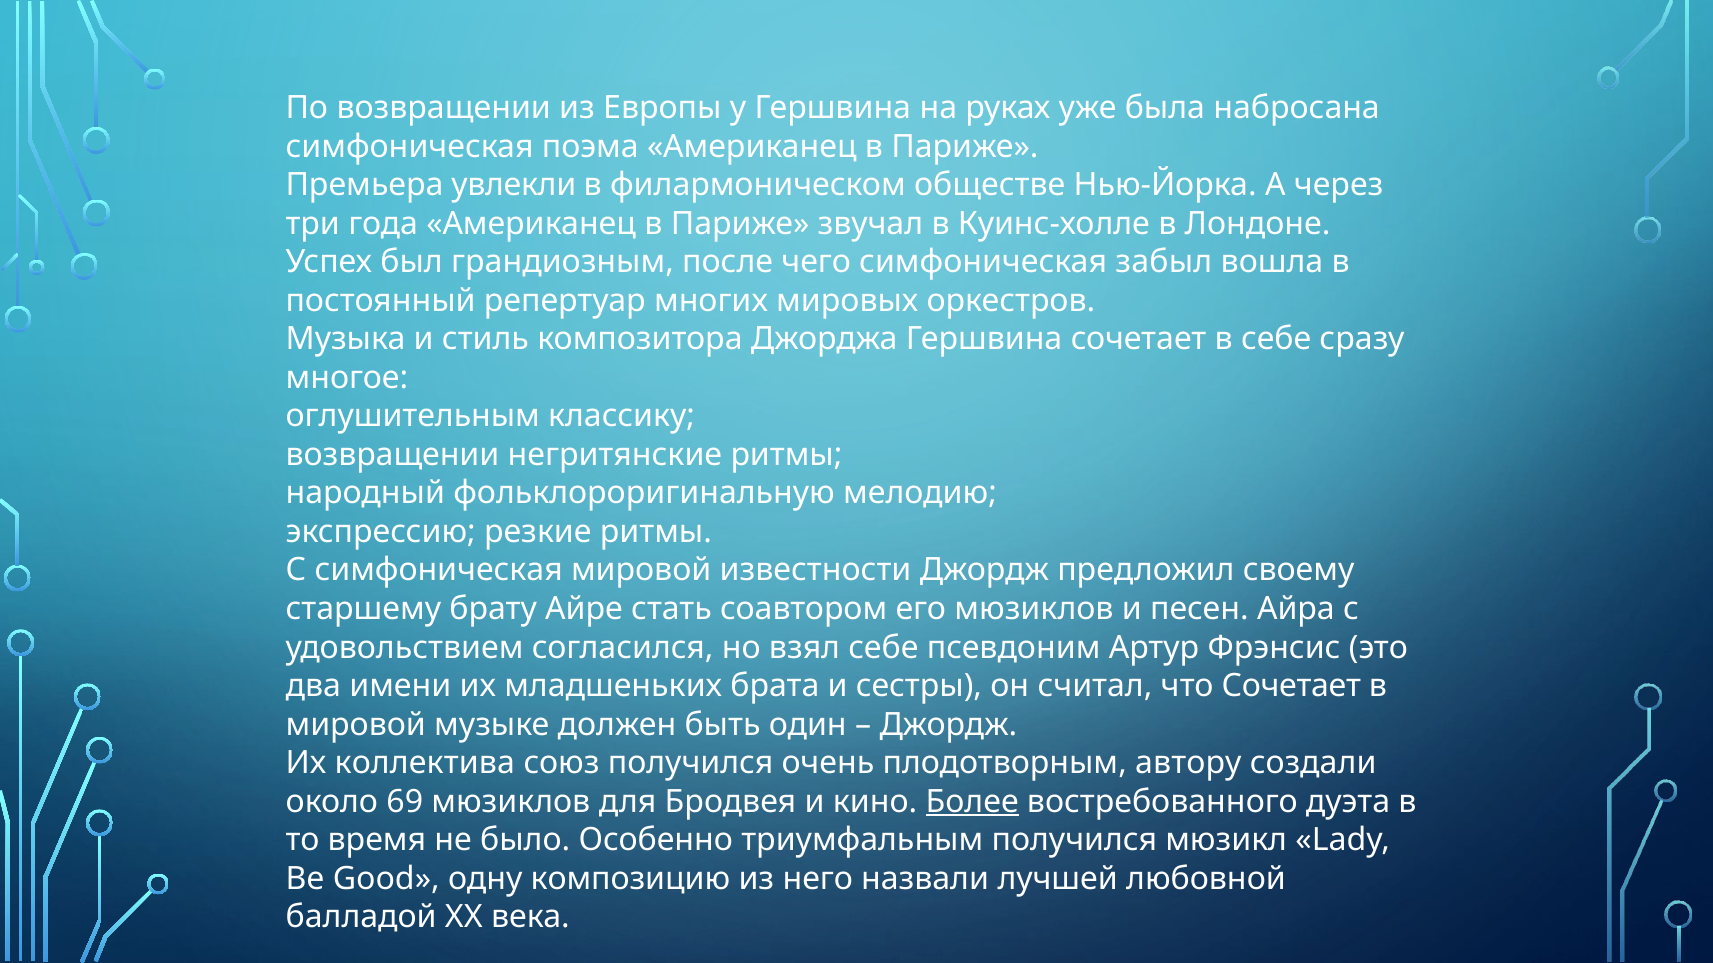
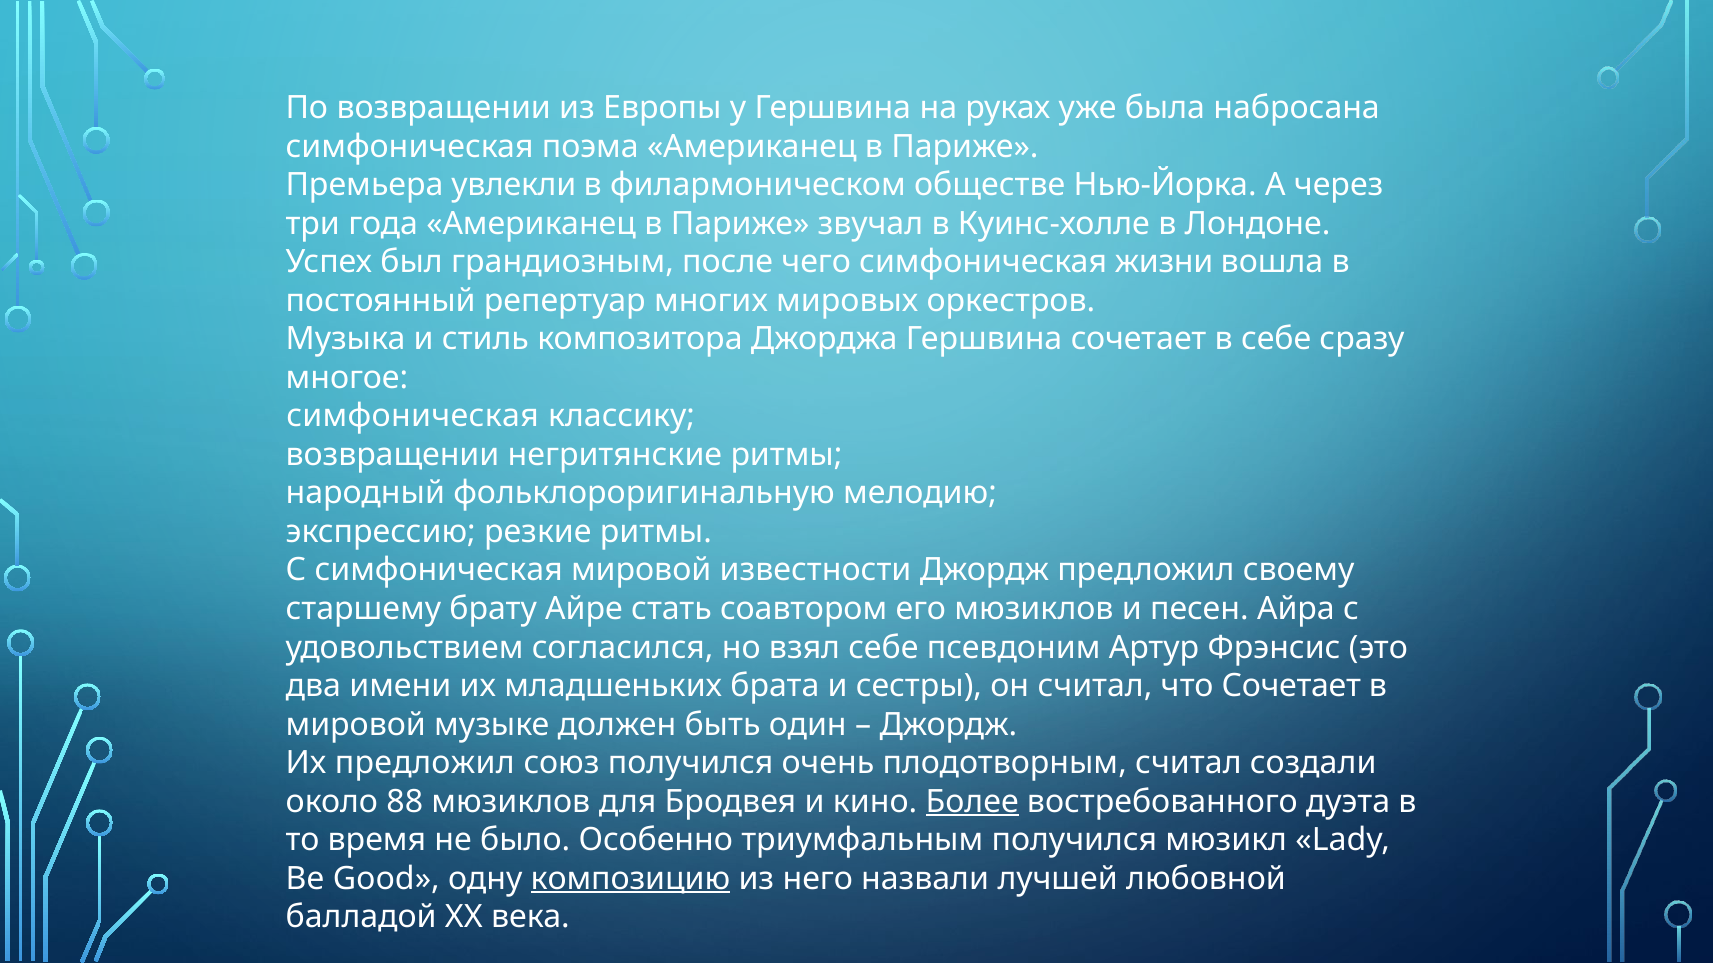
забыл: забыл -> жизни
оглушительным at (413, 417): оглушительным -> симфоническая
Их коллектива: коллектива -> предложил
плодотворным автору: автору -> считал
69: 69 -> 88
композицию underline: none -> present
